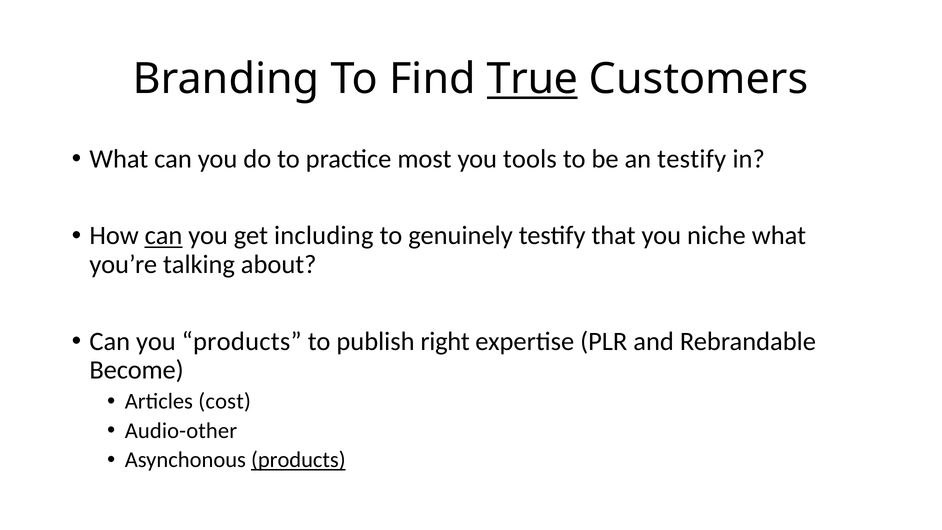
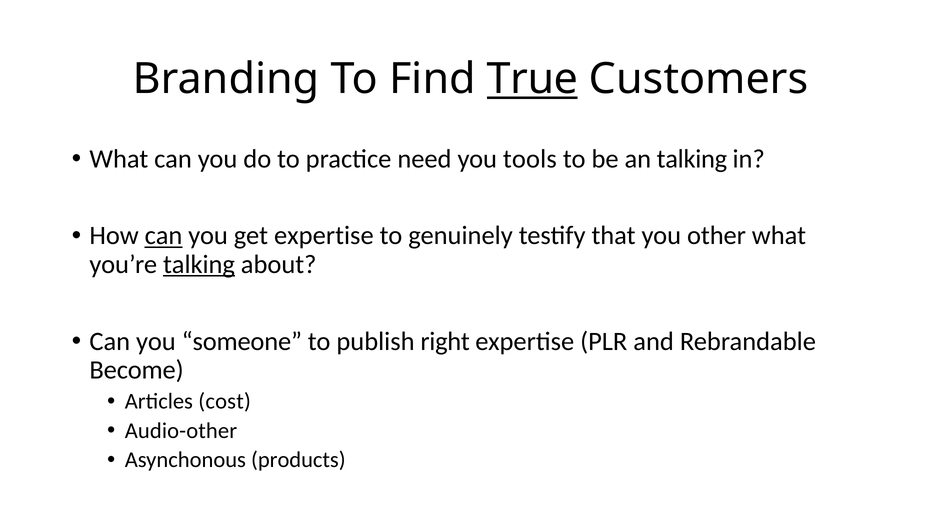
most: most -> need
an testify: testify -> talking
get including: including -> expertise
niche: niche -> other
talking at (199, 264) underline: none -> present
you products: products -> someone
products at (298, 460) underline: present -> none
